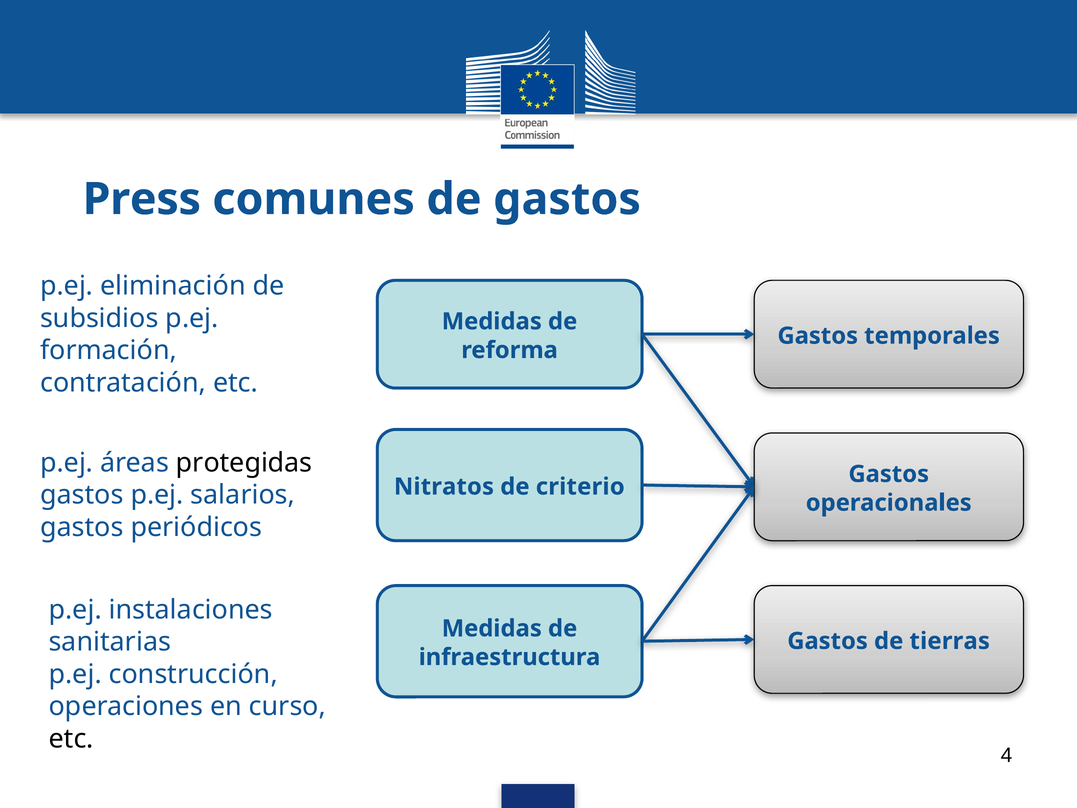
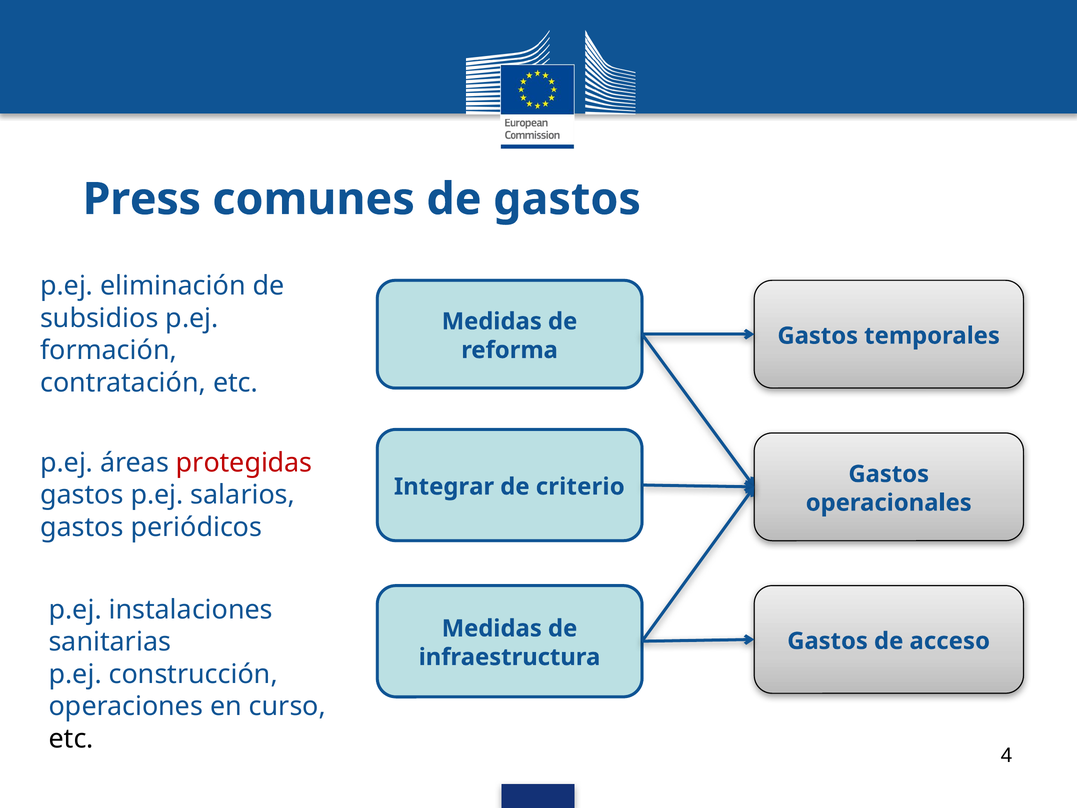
protegidas colour: black -> red
Nitratos: Nitratos -> Integrar
tierras: tierras -> acceso
